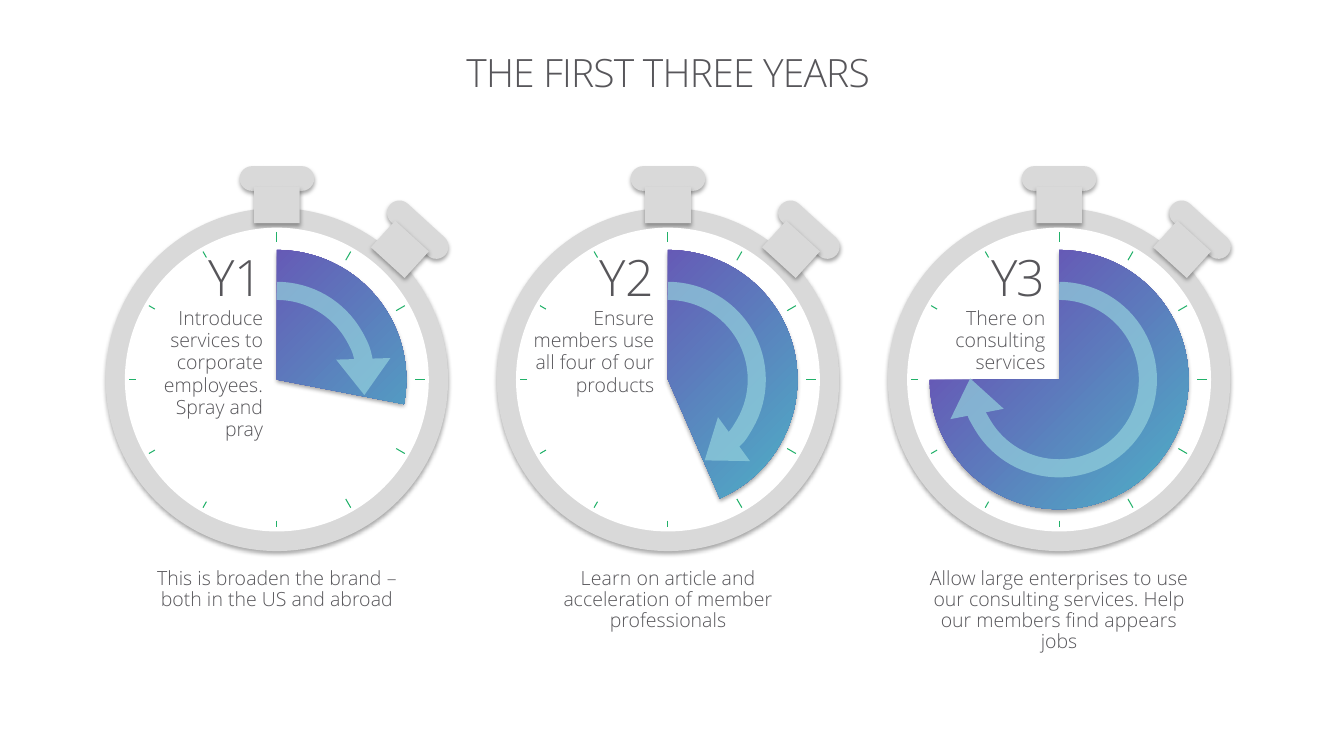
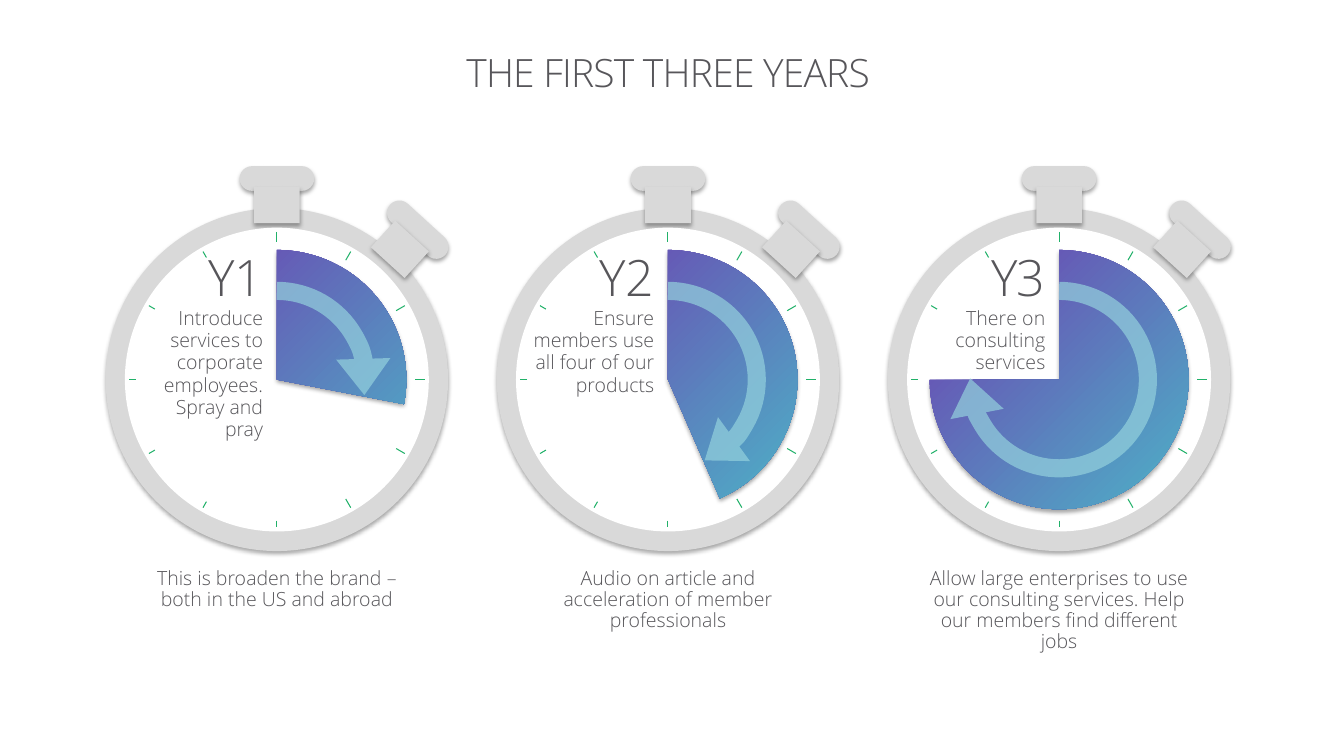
Learn: Learn -> Audio
appears: appears -> different
